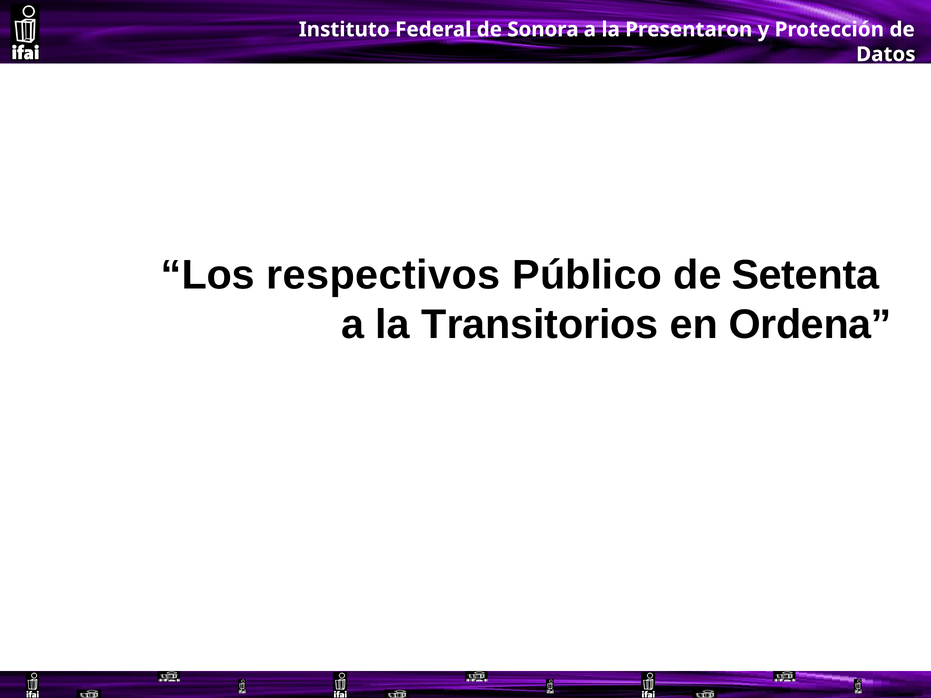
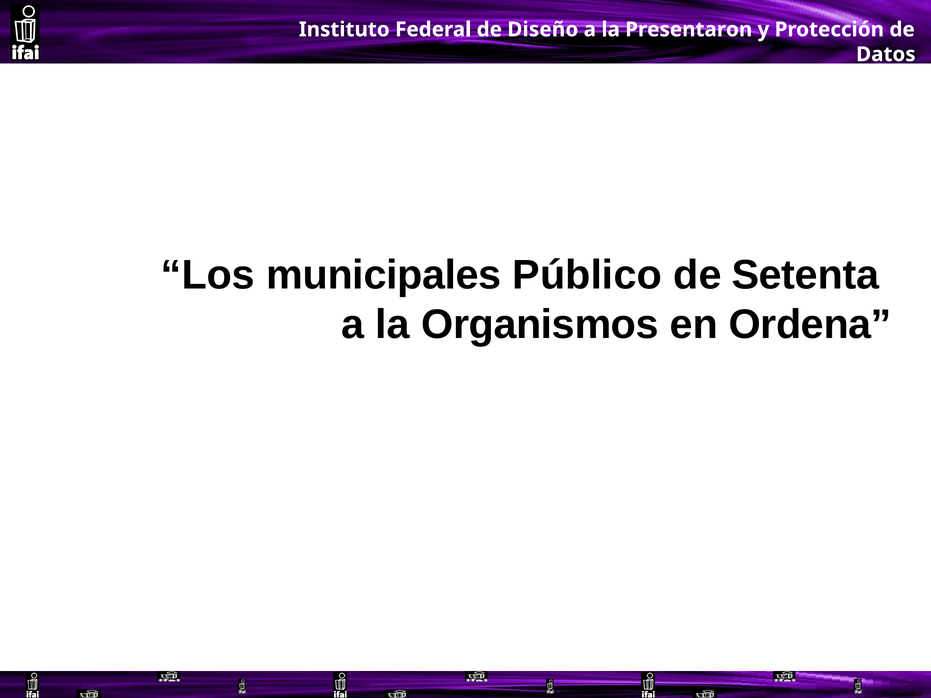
Sonora: Sonora -> Diseño
respectivos: respectivos -> municipales
Transitorios: Transitorios -> Organismos
